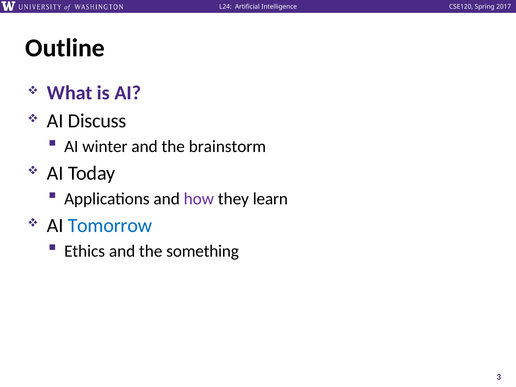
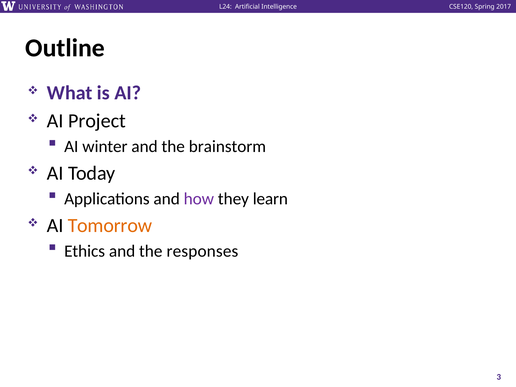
Discuss: Discuss -> Project
Tomorrow colour: blue -> orange
something: something -> responses
